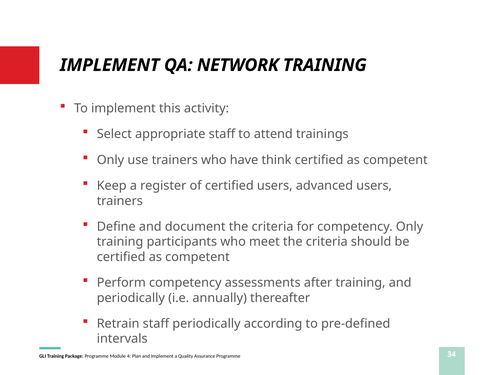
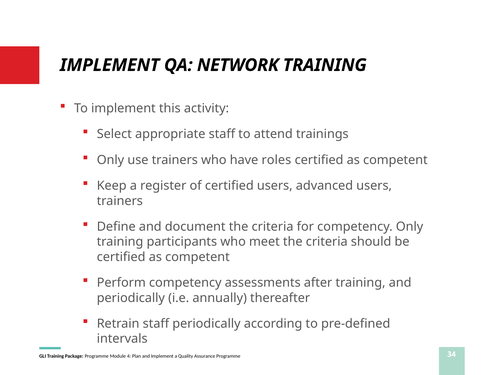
think: think -> roles
